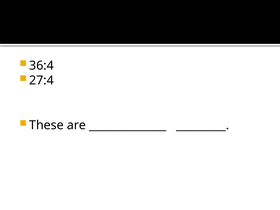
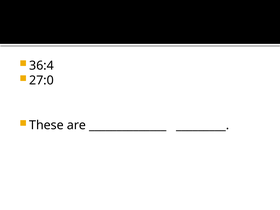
27:4: 27:4 -> 27:0
